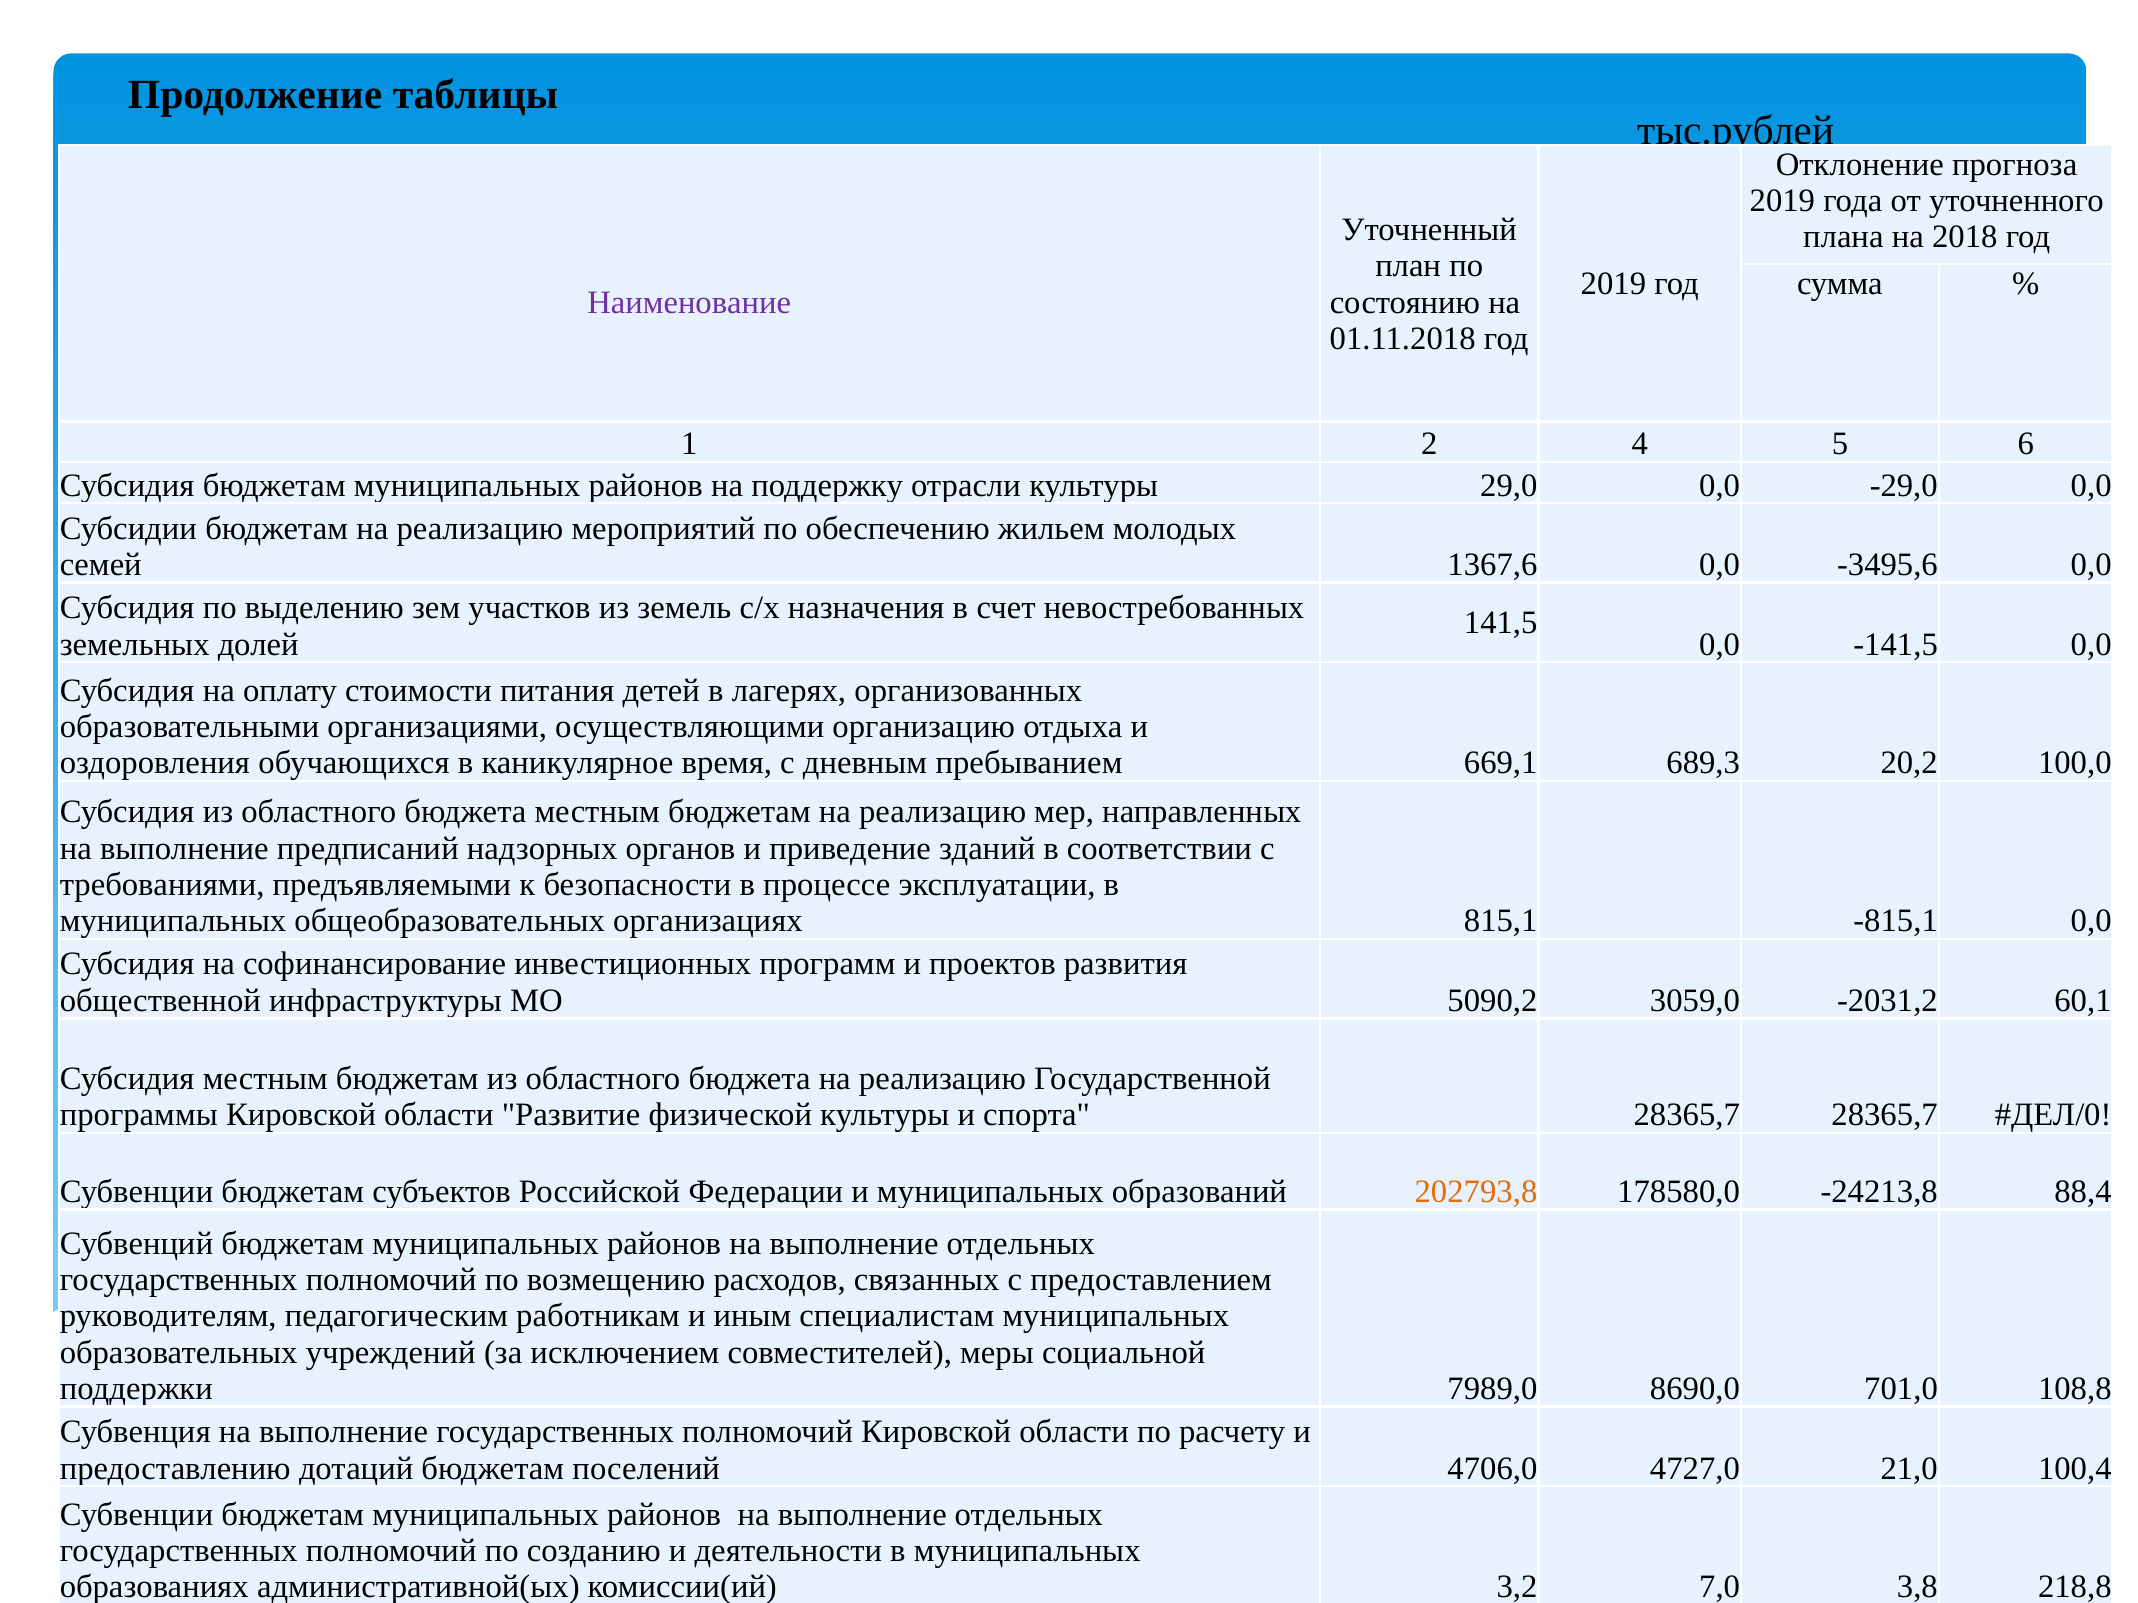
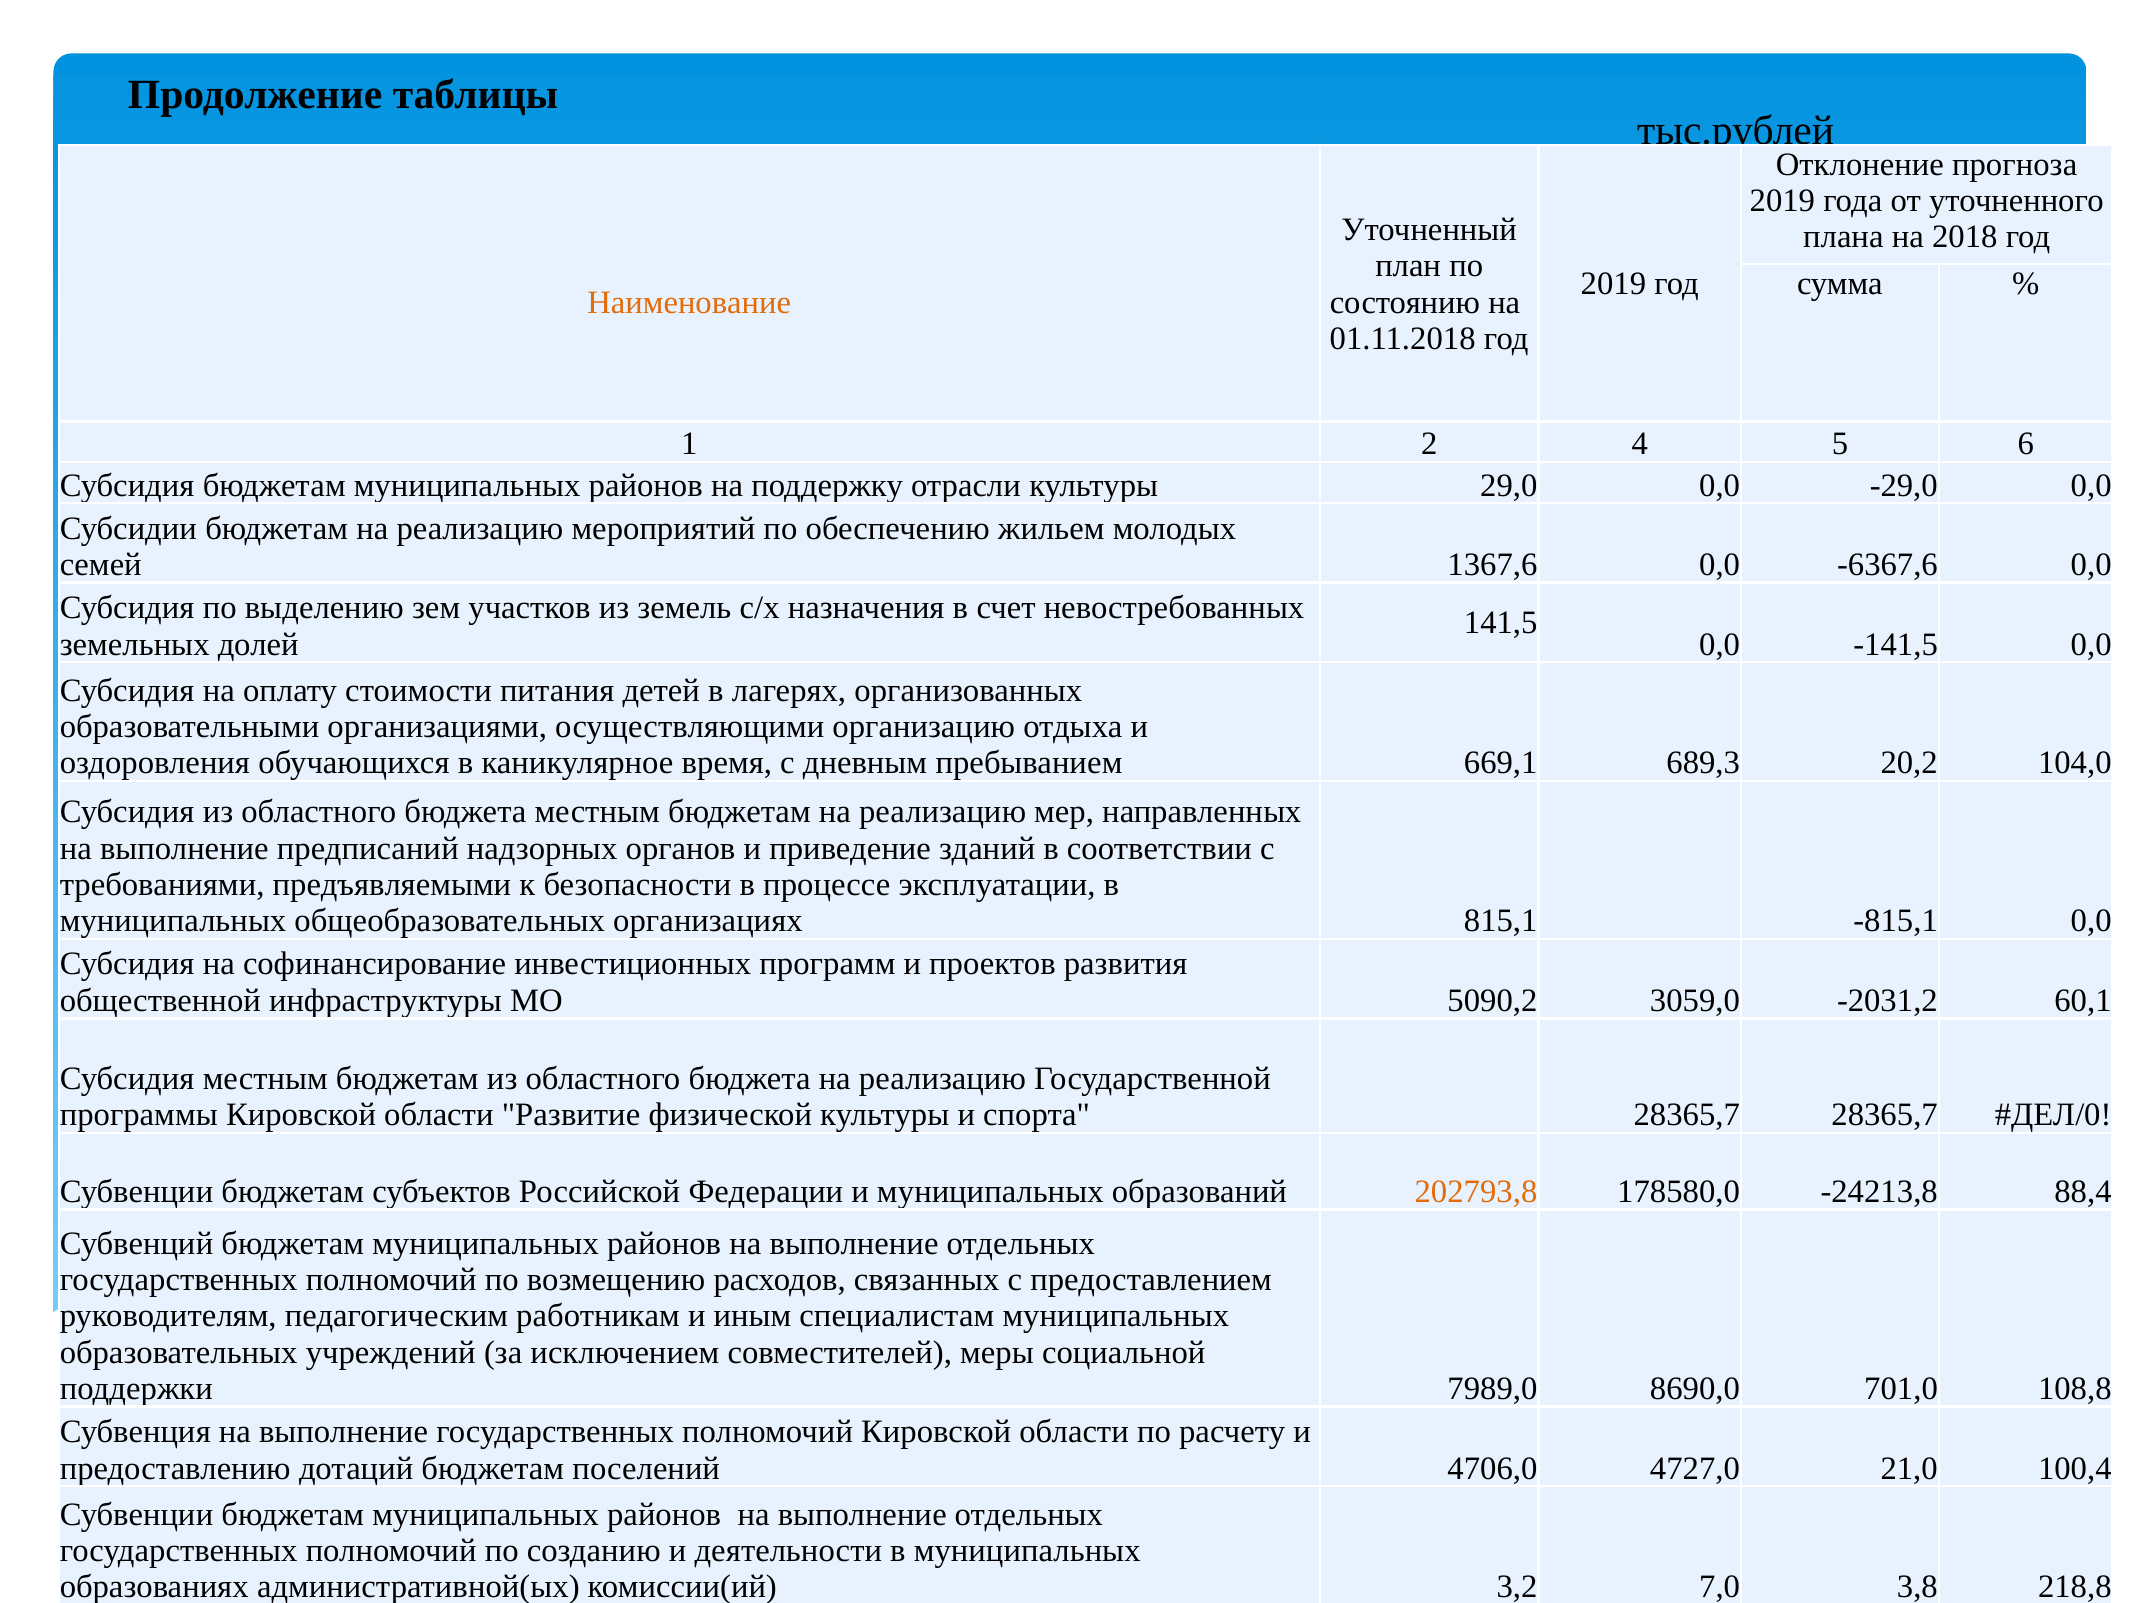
Наименование colour: purple -> orange
-3495,6: -3495,6 -> -6367,6
100,0: 100,0 -> 104,0
